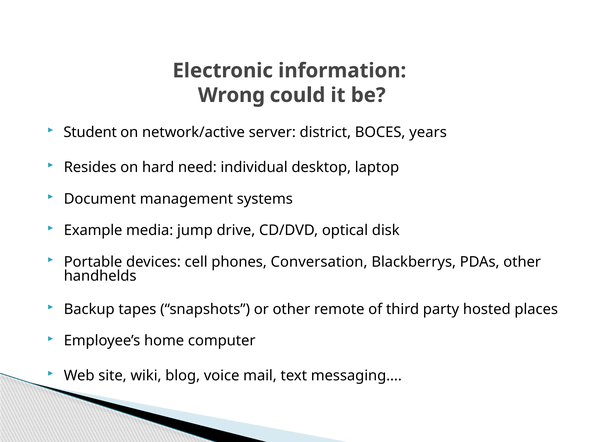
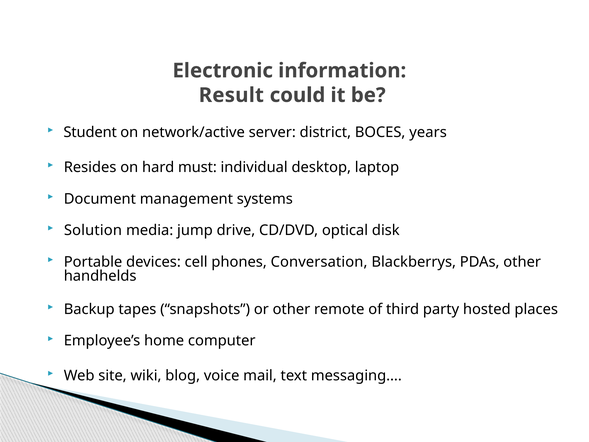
Wrong: Wrong -> Result
need: need -> must
Example: Example -> Solution
